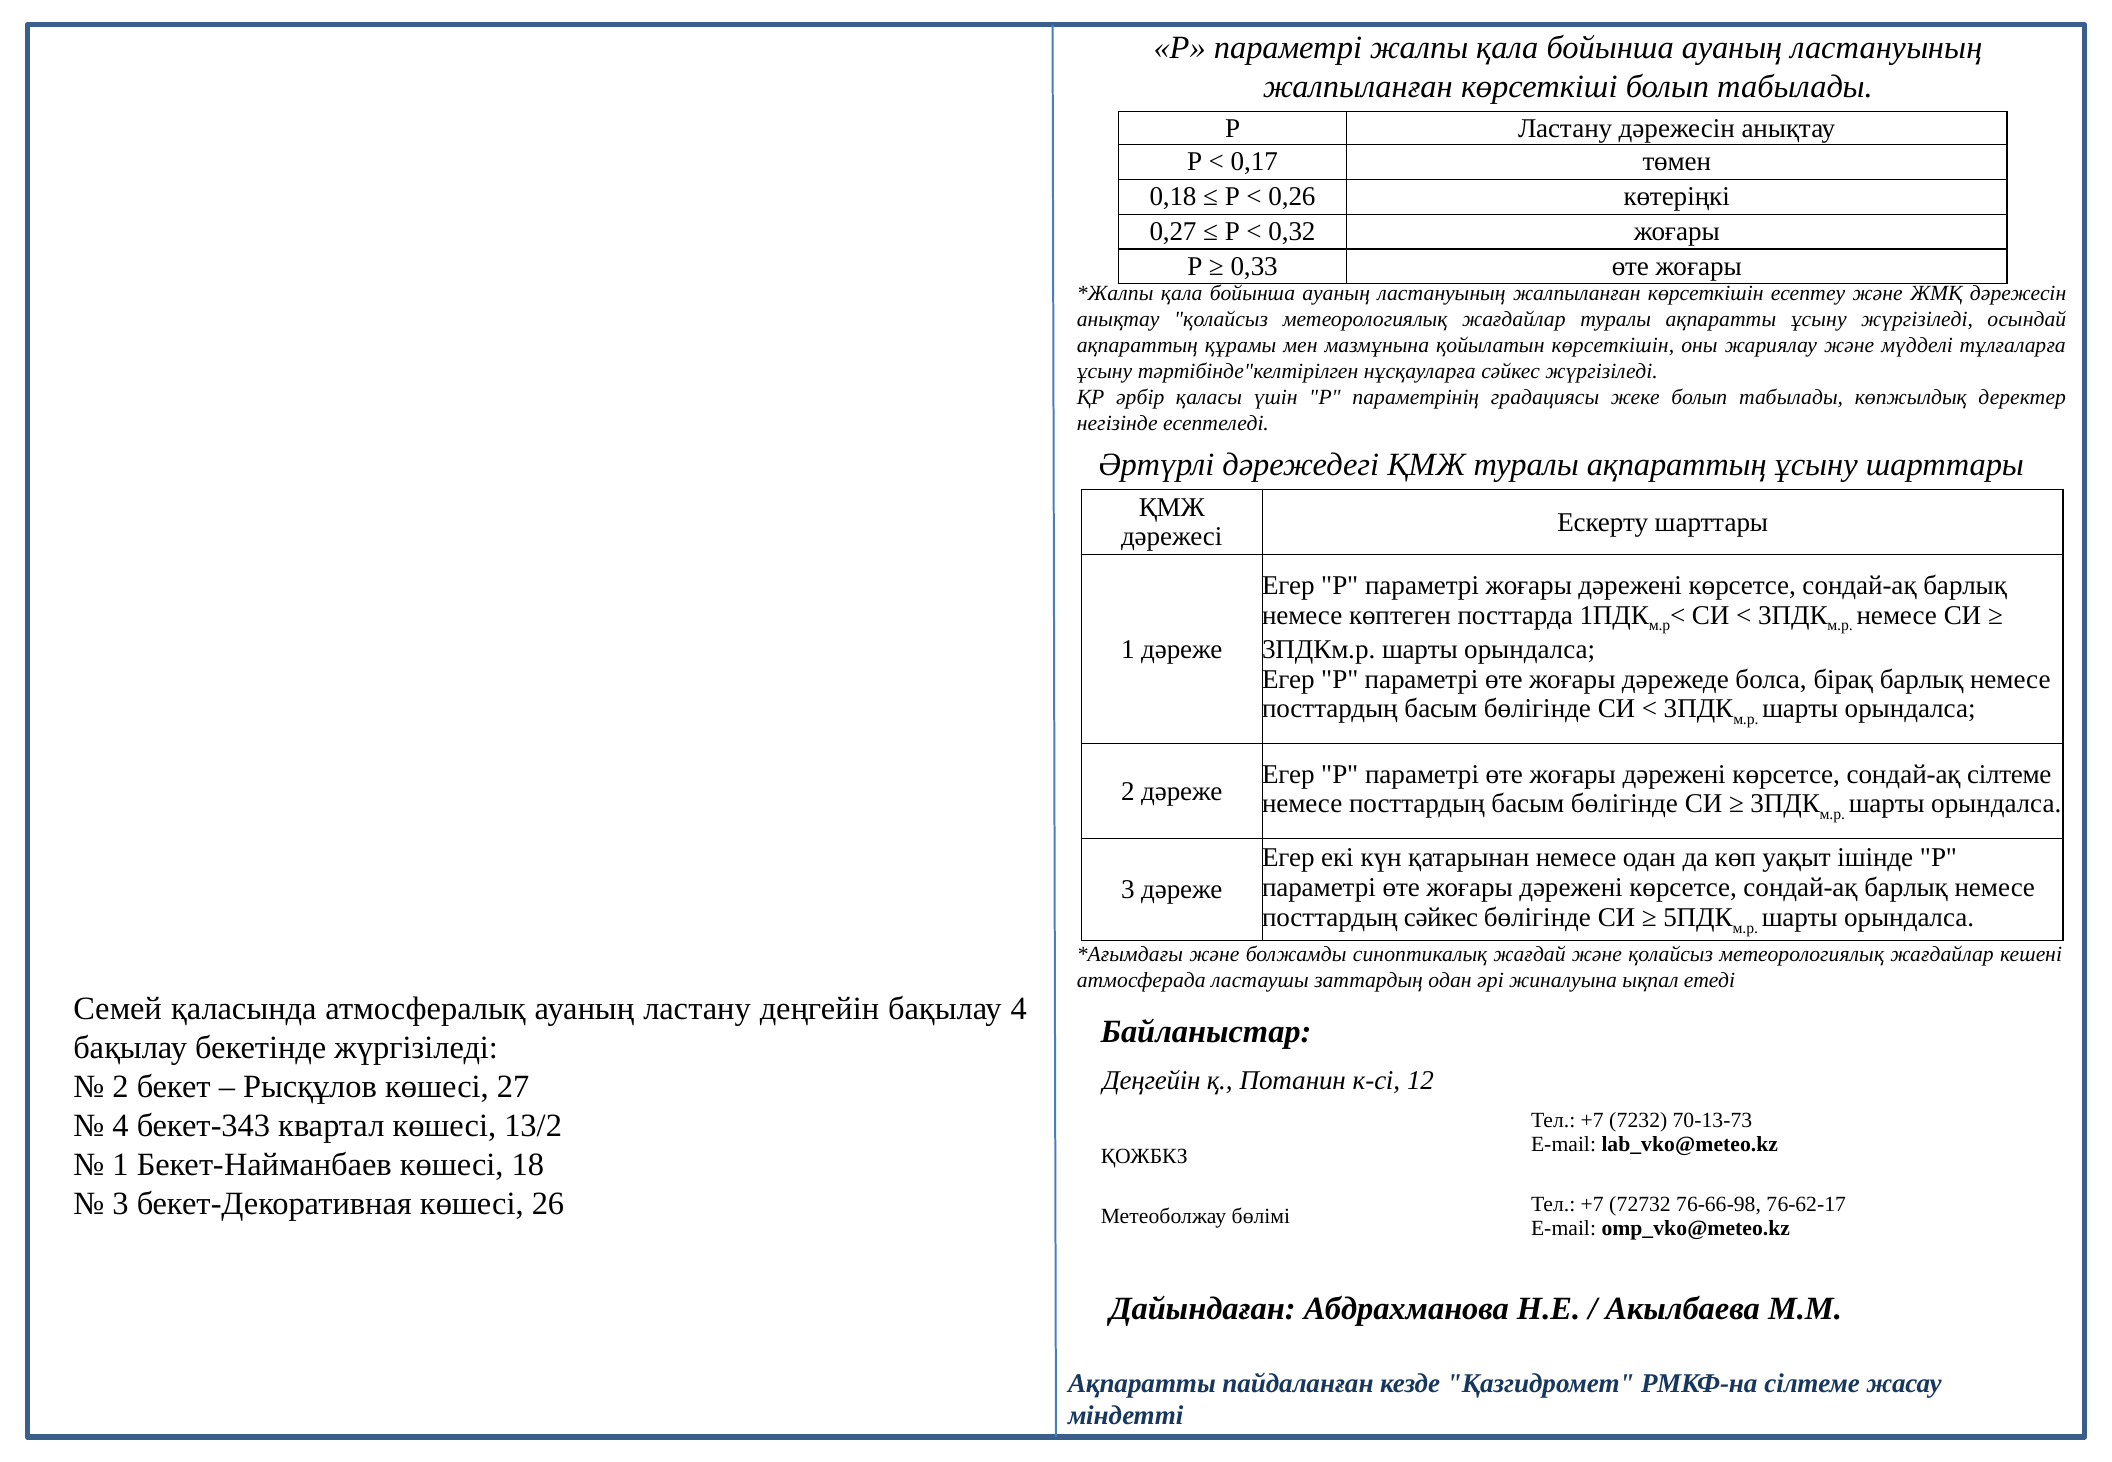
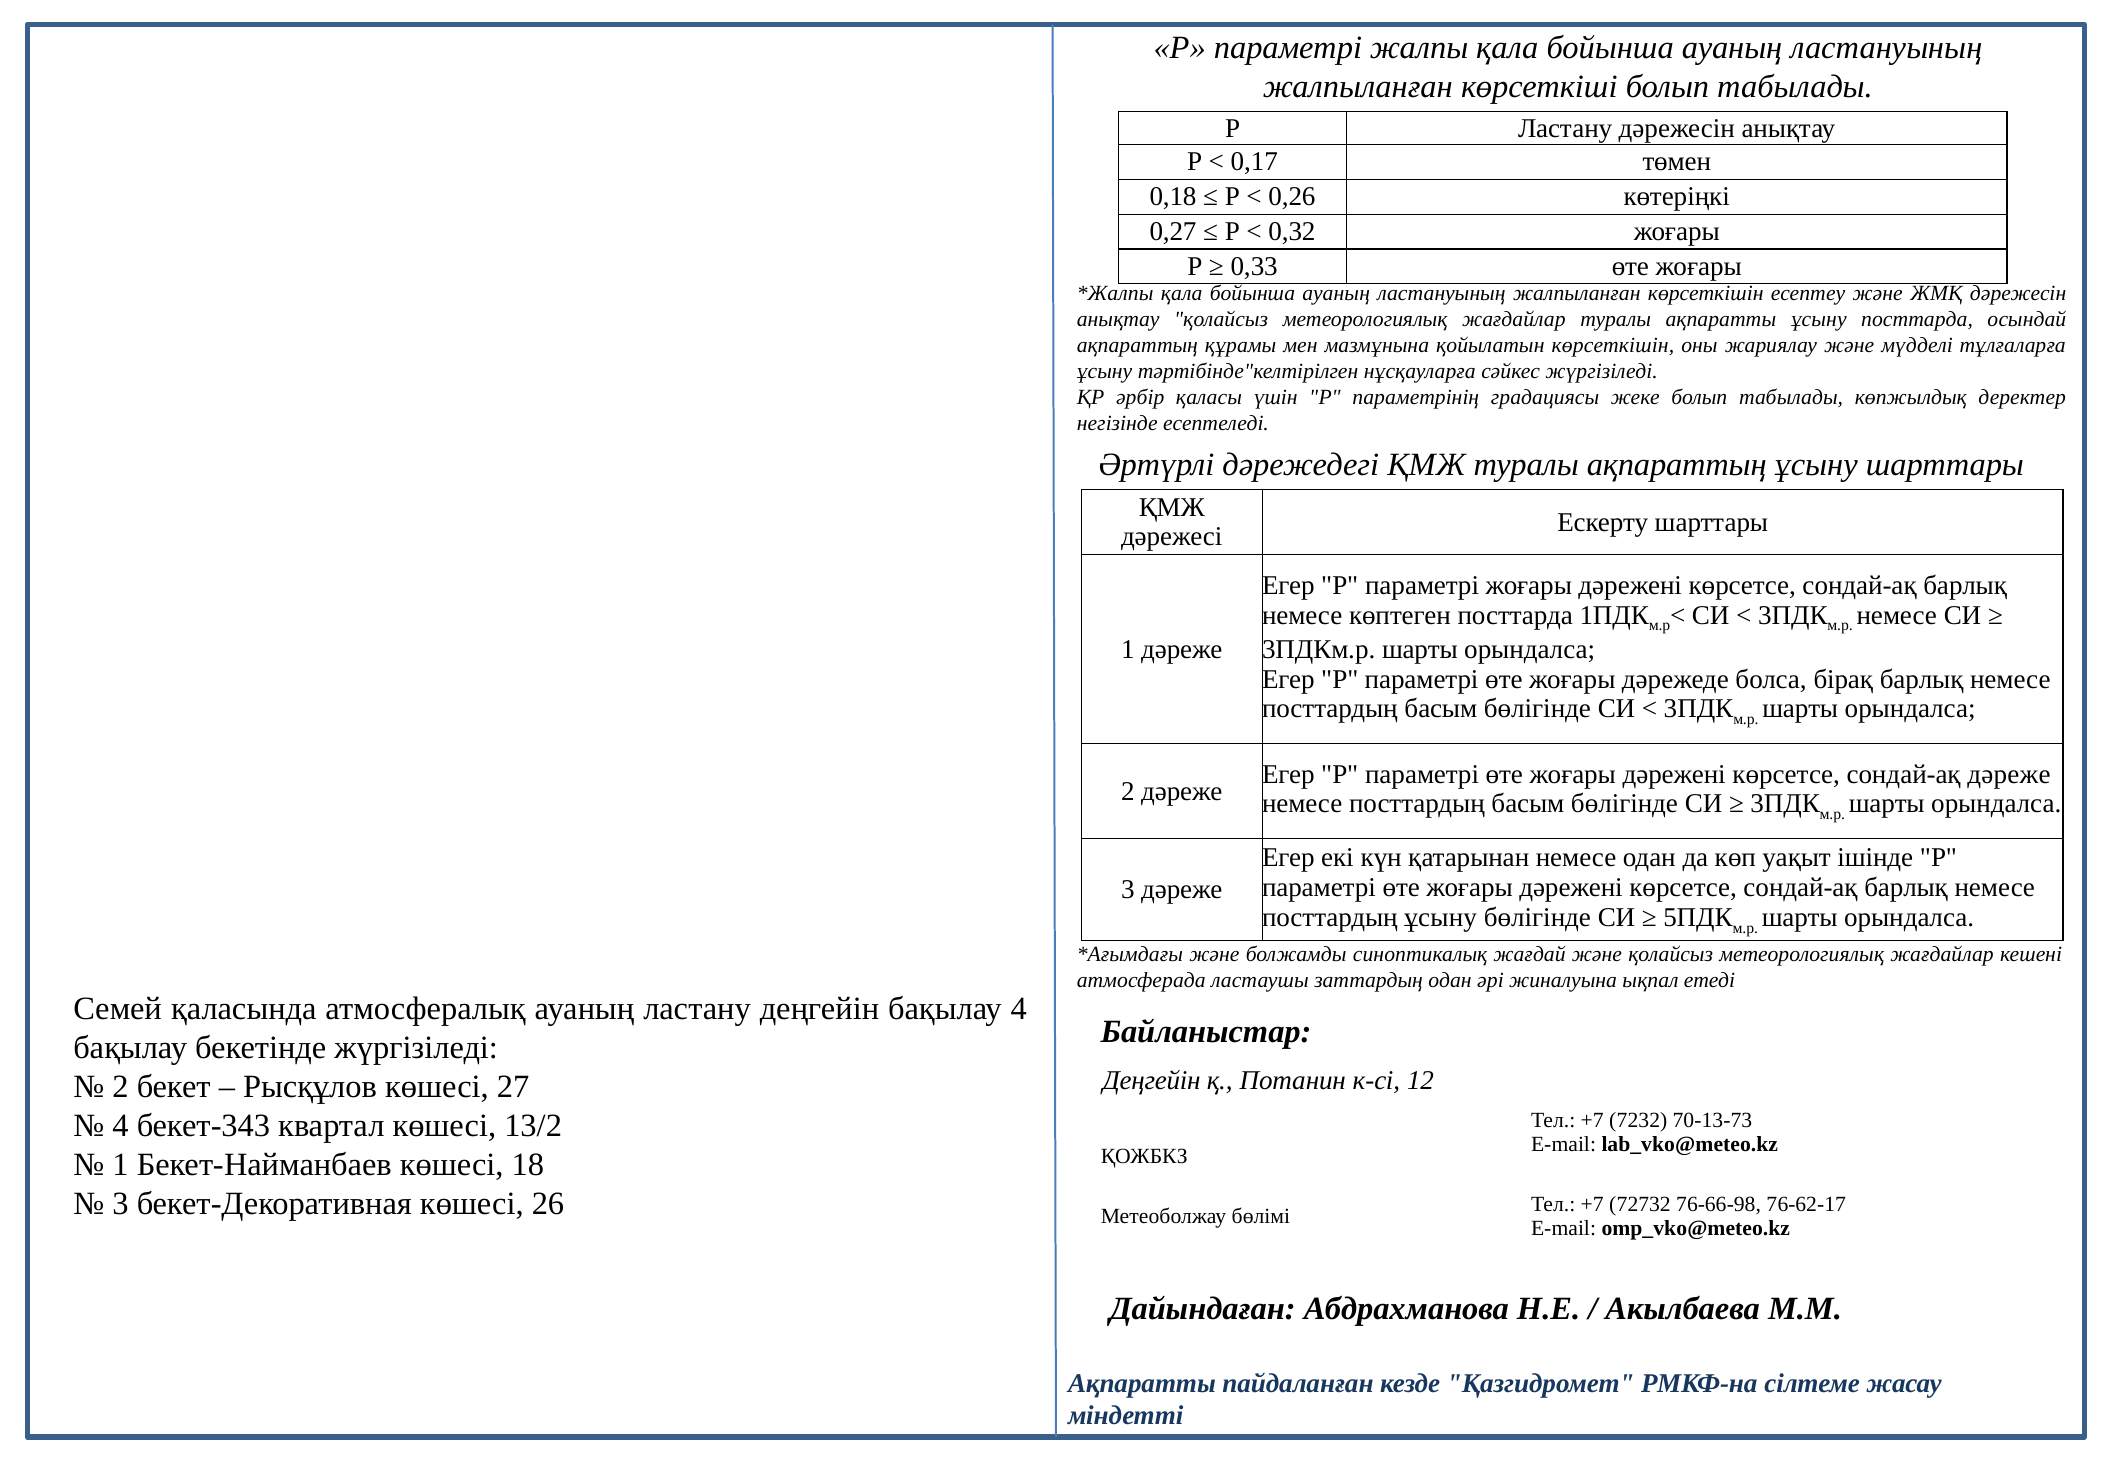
ұсыну жүргізіледі: жүргізіледі -> посттарда
сондай-ақ сілтеме: сілтеме -> дәреже
посттардың сәйкес: сәйкес -> ұсыну
